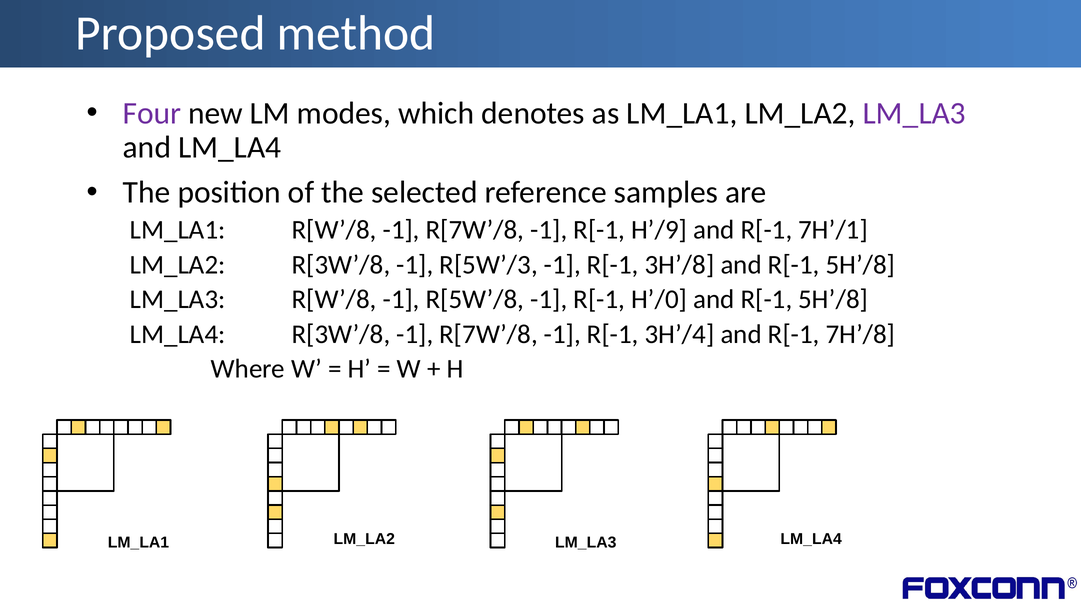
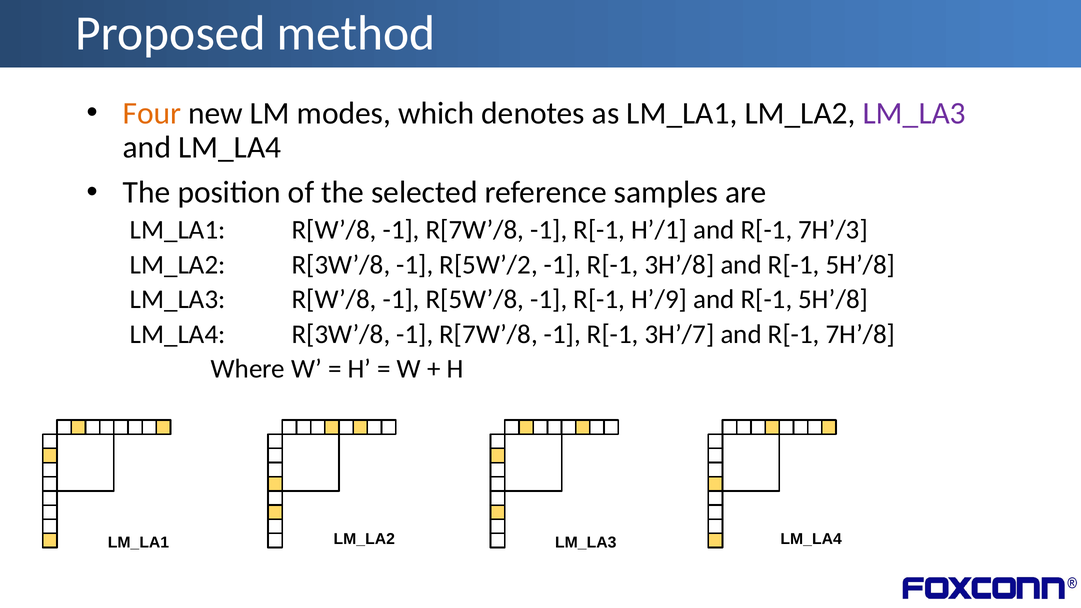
Four colour: purple -> orange
H’/9: H’/9 -> H’/1
7H’/1: 7H’/1 -> 7H’/3
R[5W’/3: R[5W’/3 -> R[5W’/2
H’/0: H’/0 -> H’/9
3H’/4: 3H’/4 -> 3H’/7
